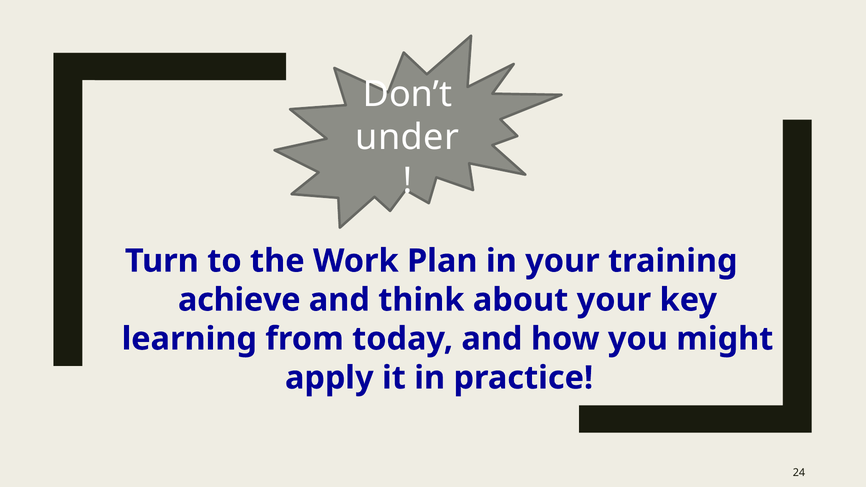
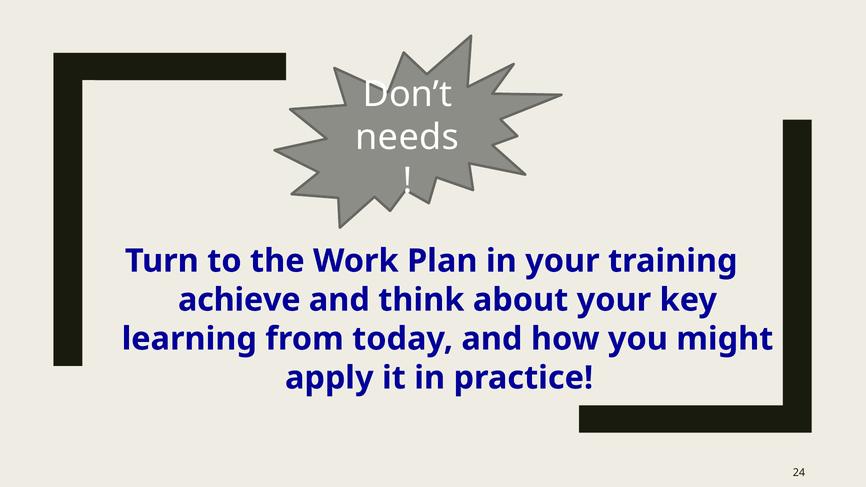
under: under -> needs
